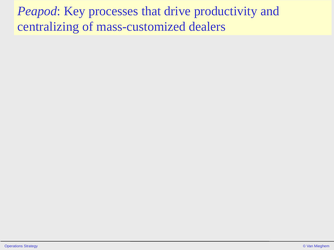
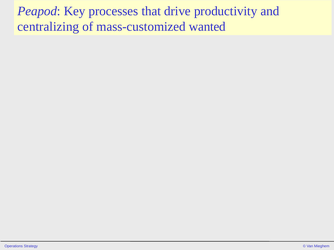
dealers: dealers -> wanted
